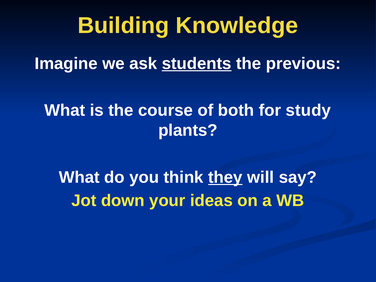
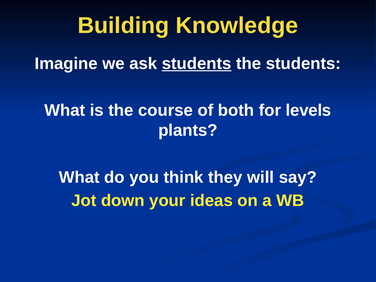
the previous: previous -> students
study: study -> levels
they underline: present -> none
